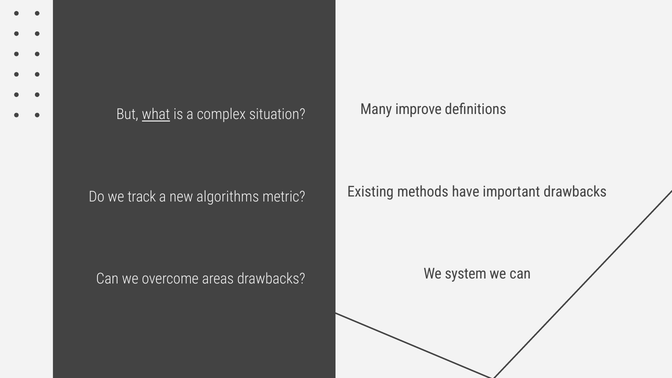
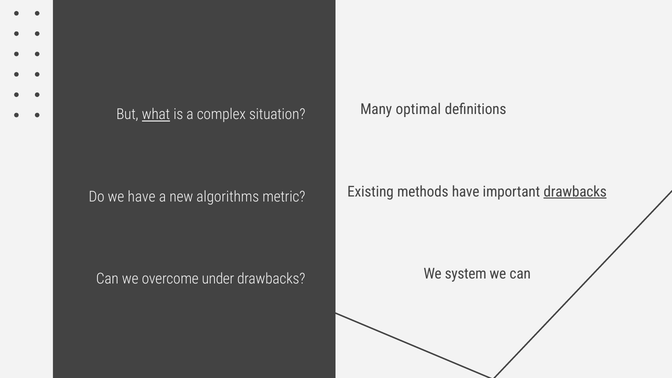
improve: improve -> optimal
drawbacks at (575, 192) underline: none -> present
we track: track -> have
areas: areas -> under
